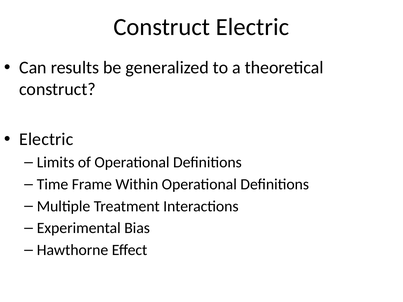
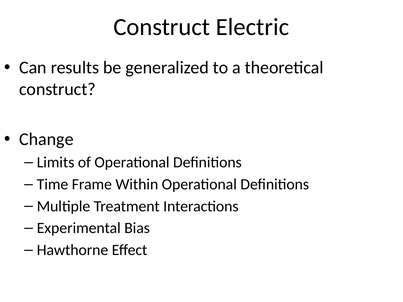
Electric at (46, 139): Electric -> Change
